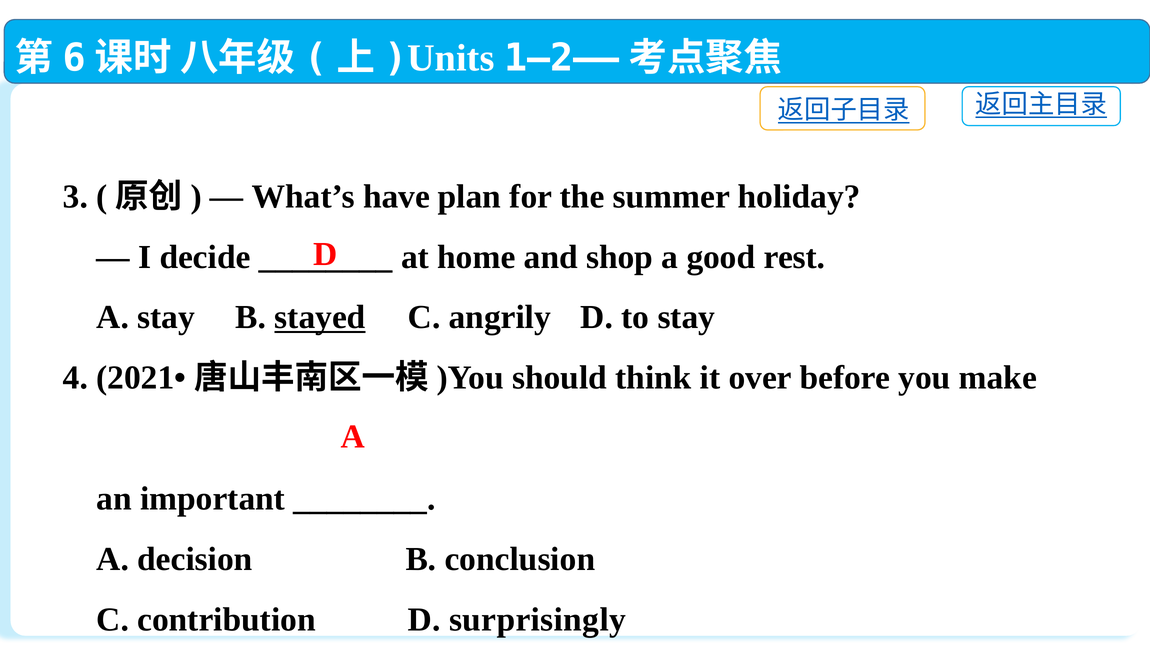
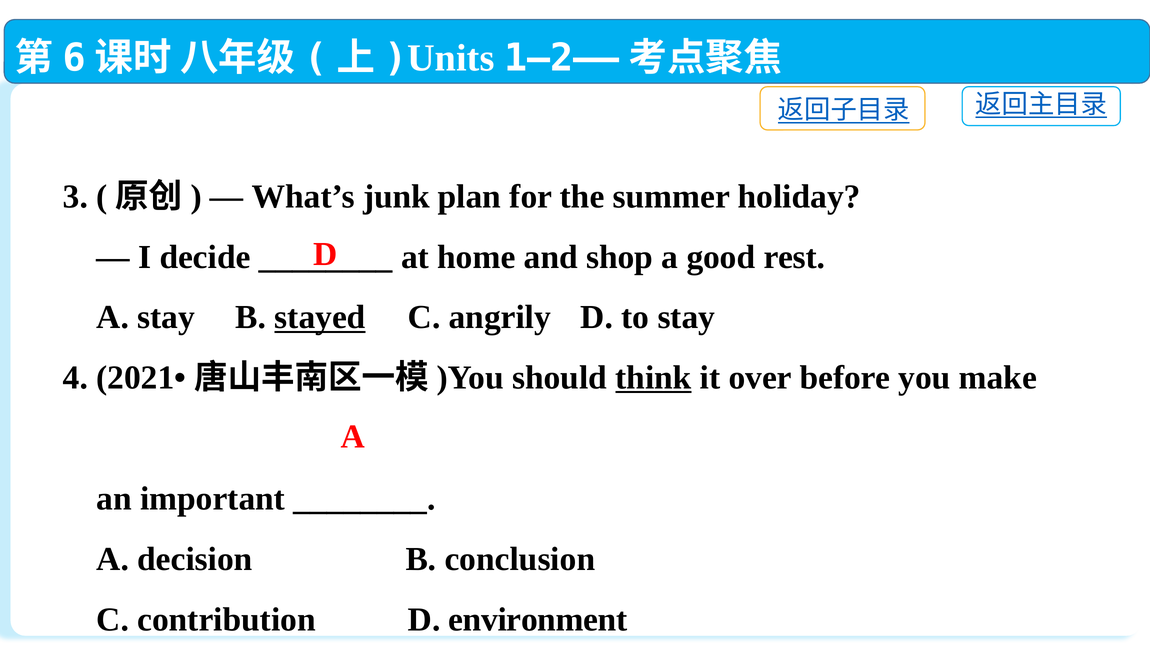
have: have -> junk
think underline: none -> present
surprisingly: surprisingly -> environment
